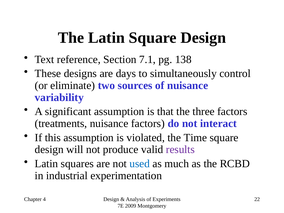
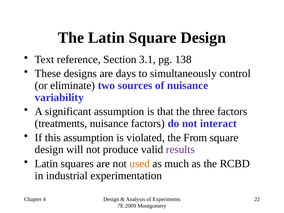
7.1: 7.1 -> 3.1
Time: Time -> From
used colour: blue -> orange
